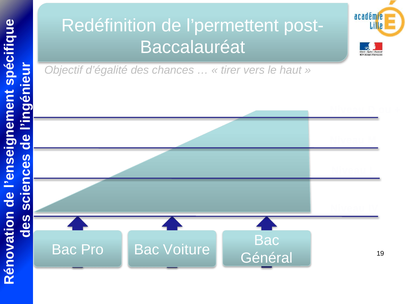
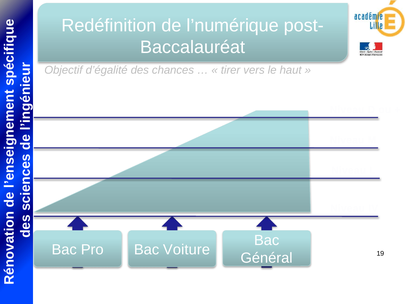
l’permettent: l’permettent -> l’numérique
